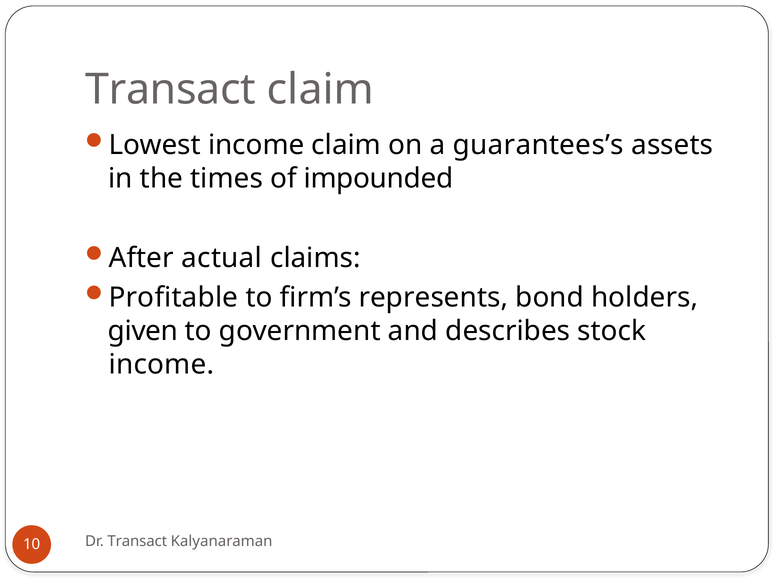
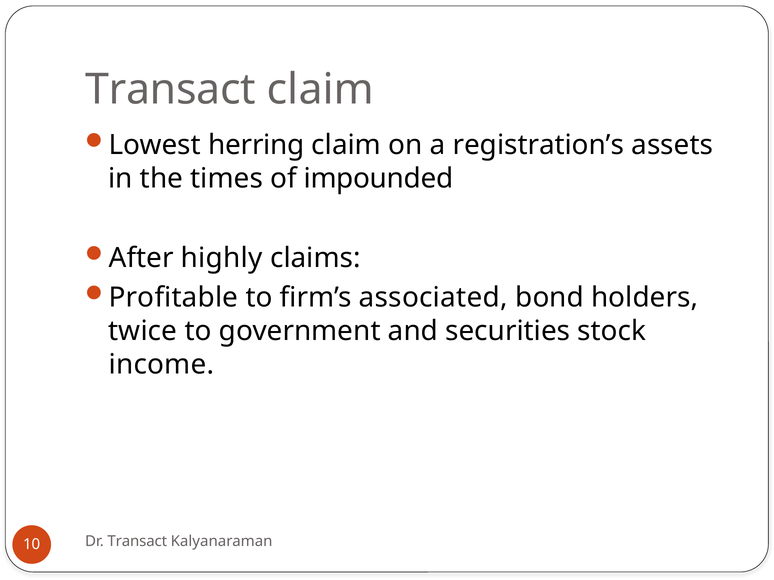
Lowest income: income -> herring
guarantees’s: guarantees’s -> registration’s
actual: actual -> highly
represents: represents -> associated
given: given -> twice
describes: describes -> securities
